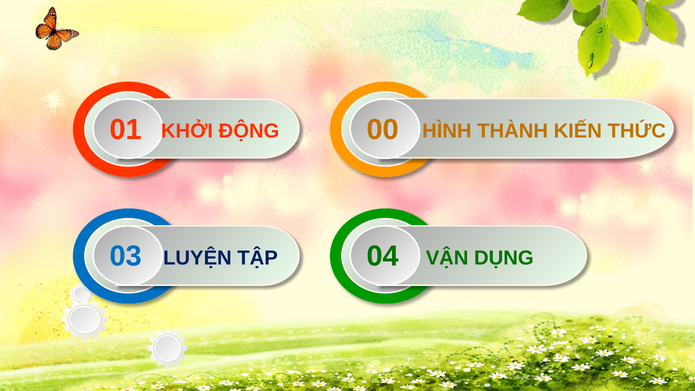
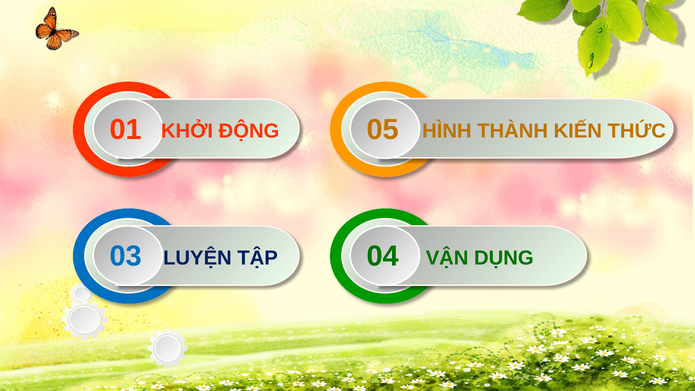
00: 00 -> 05
